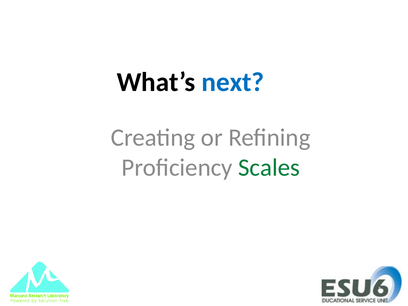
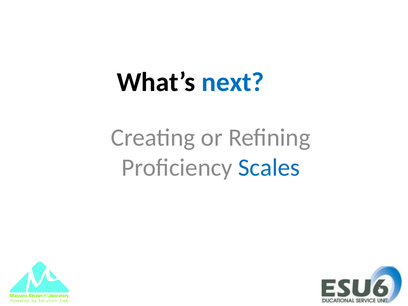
Scales colour: green -> blue
